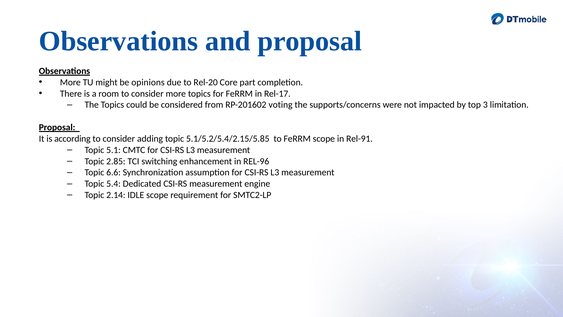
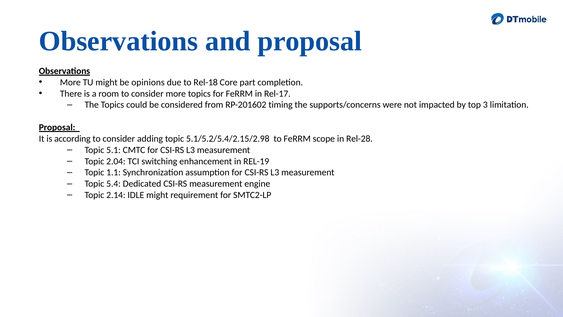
Rel-20: Rel-20 -> Rel-18
voting: voting -> timing
5.1/5.2/5.4/2.15/5.85: 5.1/5.2/5.4/2.15/5.85 -> 5.1/5.2/5.4/2.15/2.98
Rel-91: Rel-91 -> Rel-28
2.85: 2.85 -> 2.04
REL-96: REL-96 -> REL-19
6.6: 6.6 -> 1.1
IDLE scope: scope -> might
